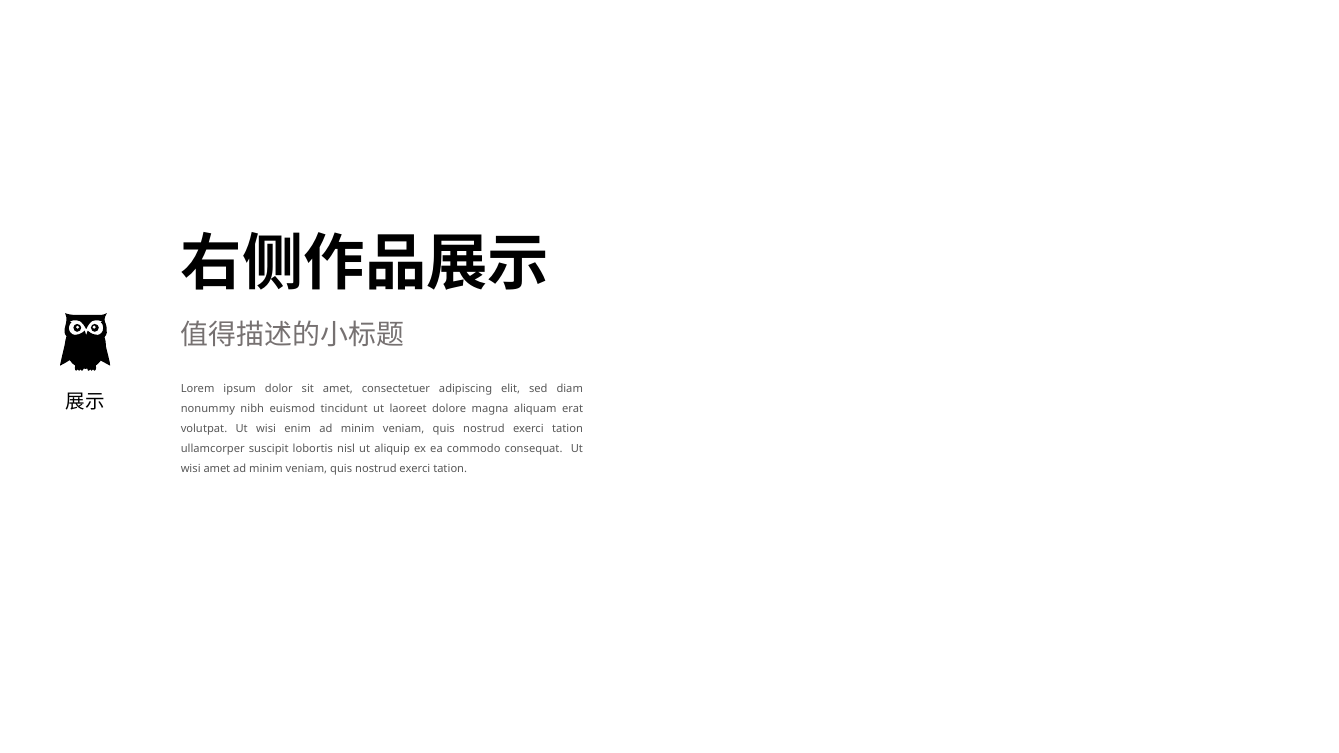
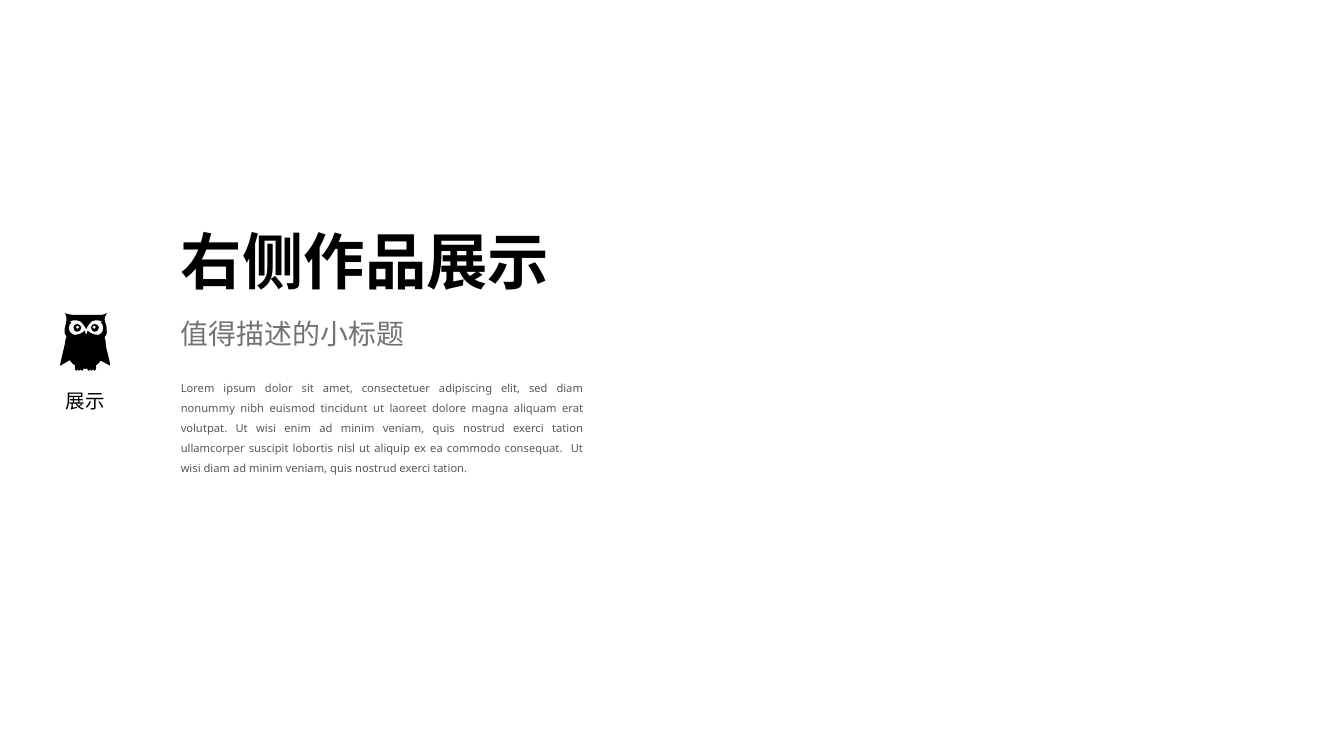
wisi amet: amet -> diam
